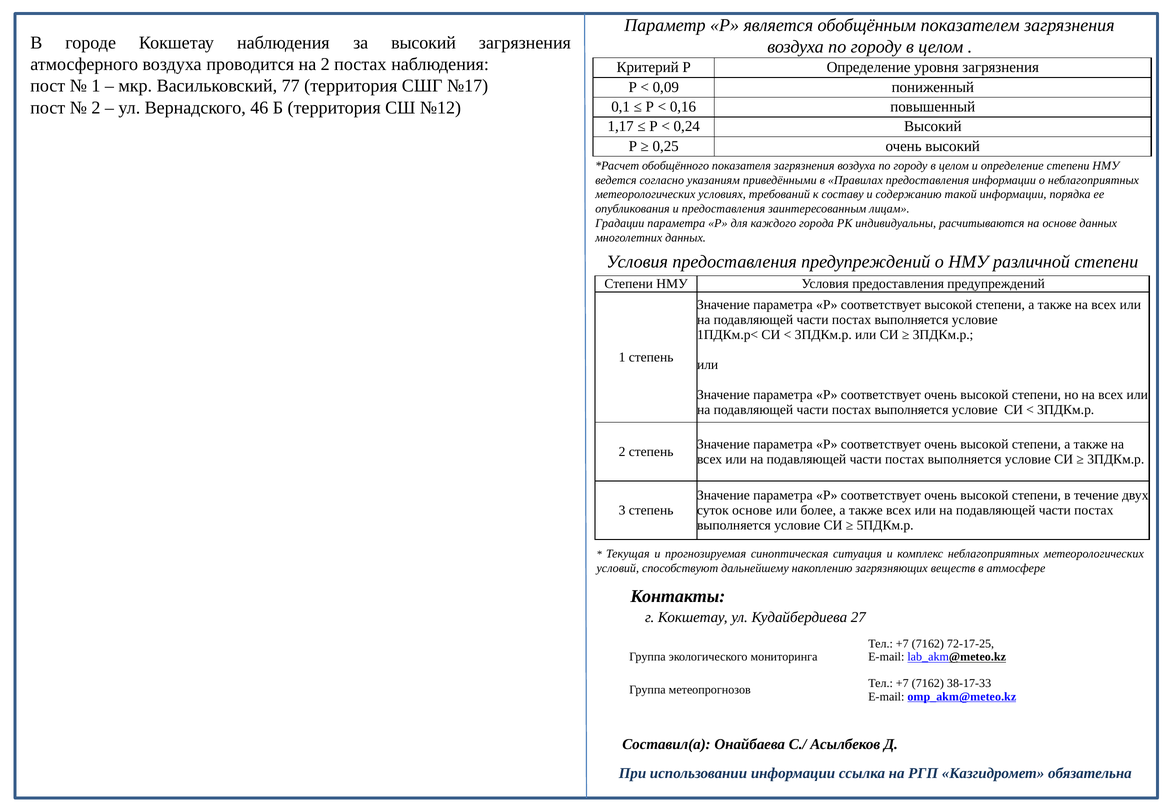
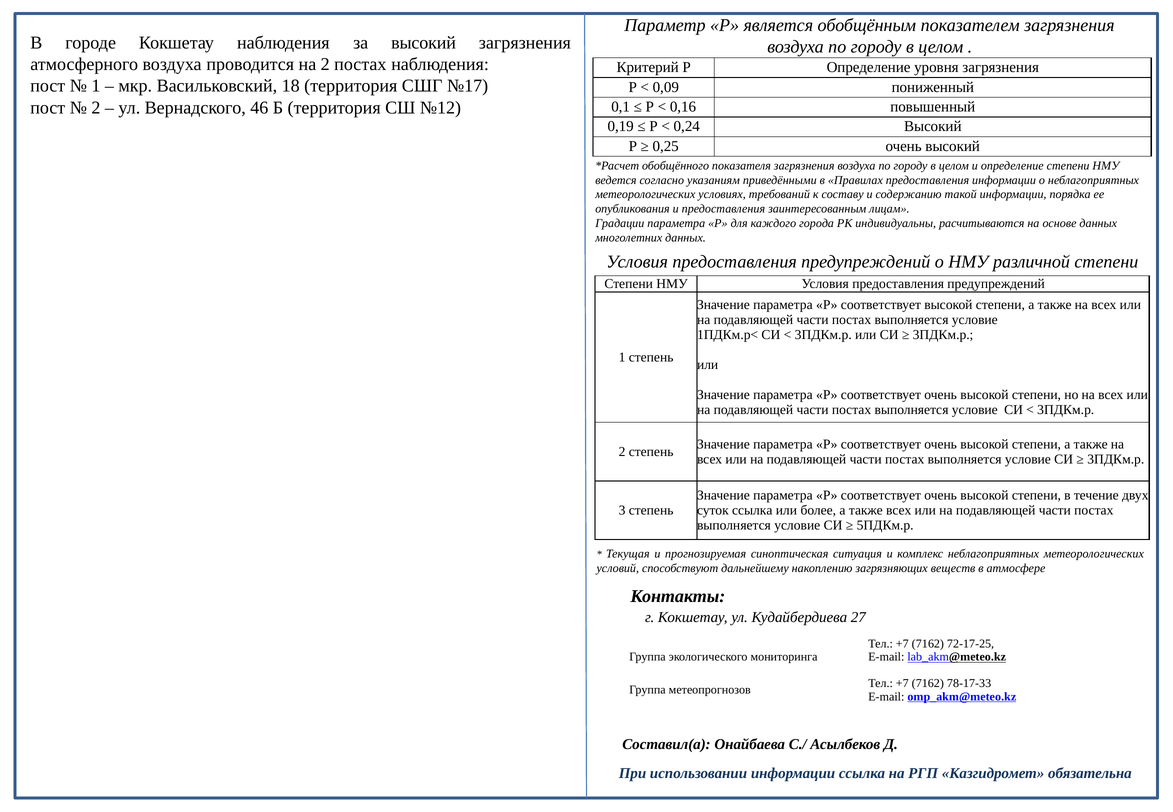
77: 77 -> 18
1,17: 1,17 -> 0,19
суток основе: основе -> ссылка
38-17-33: 38-17-33 -> 78-17-33
